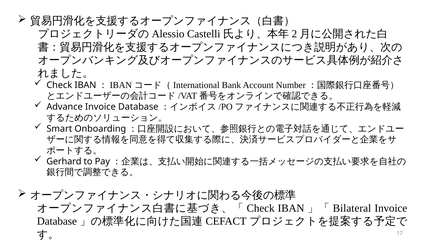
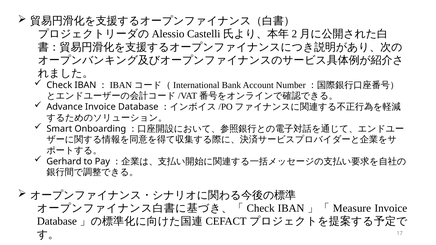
Bilateral: Bilateral -> Measure
